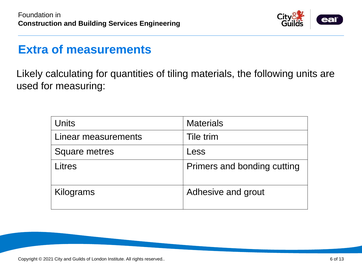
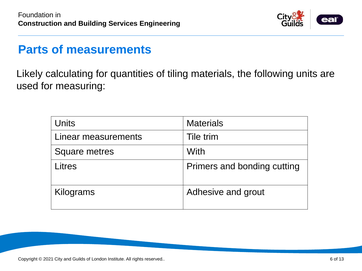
Extra: Extra -> Parts
Less: Less -> With
